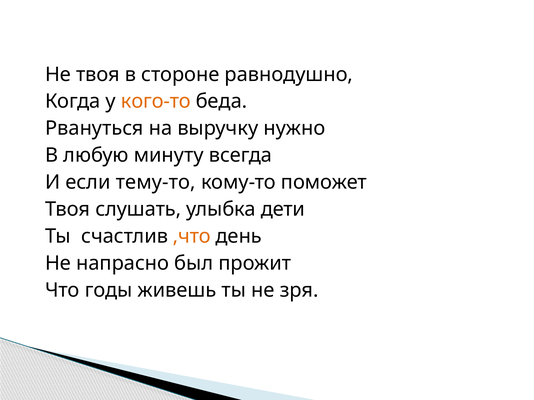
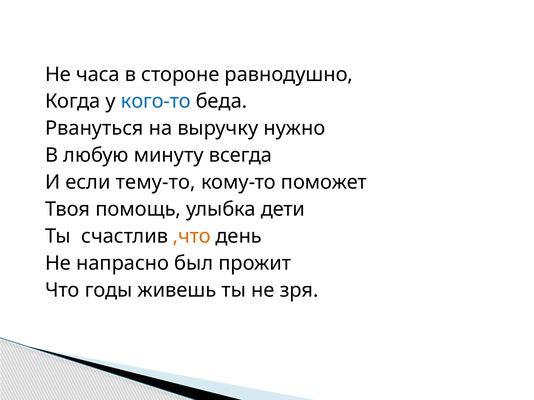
Не твоя: твоя -> часа
кого-то colour: orange -> blue
слушать: слушать -> помощь
